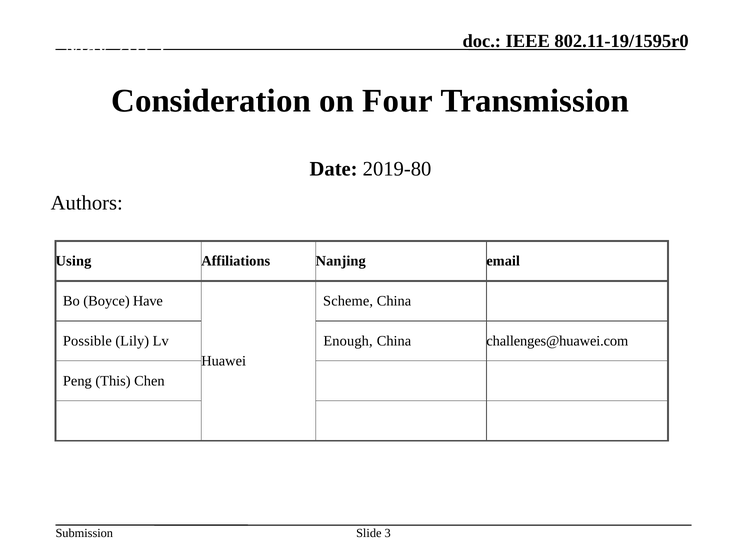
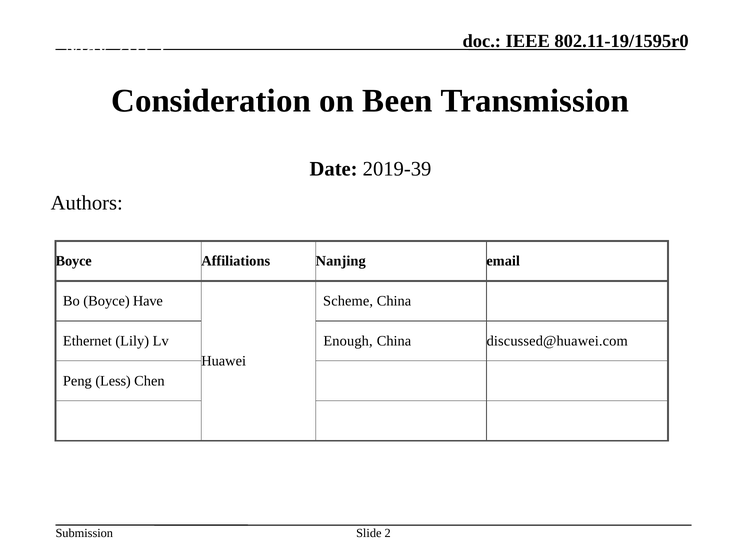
Four: Four -> Been
2019-80: 2019-80 -> 2019-39
Using at (74, 261): Using -> Boyce
Possible: Possible -> Ethernet
challenges@huawei.com: challenges@huawei.com -> discussed@huawei.com
This: This -> Less
3: 3 -> 2
